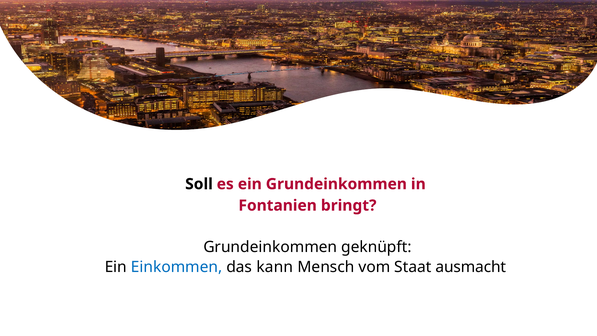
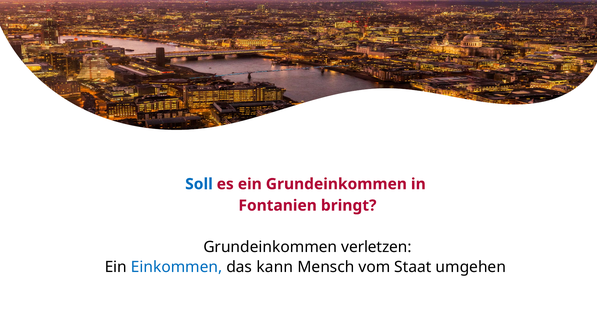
Soll colour: black -> blue
geknüpft: geknüpft -> verletzen
ausmacht: ausmacht -> umgehen
